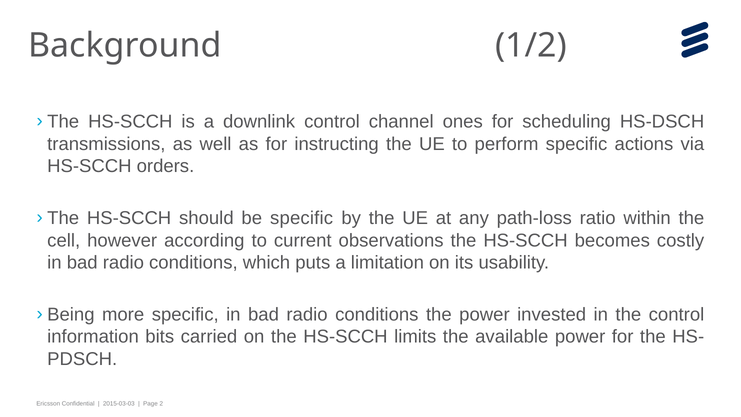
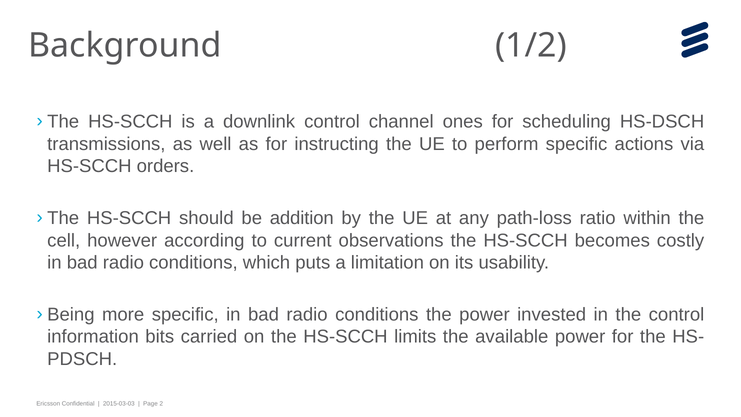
be specific: specific -> addition
